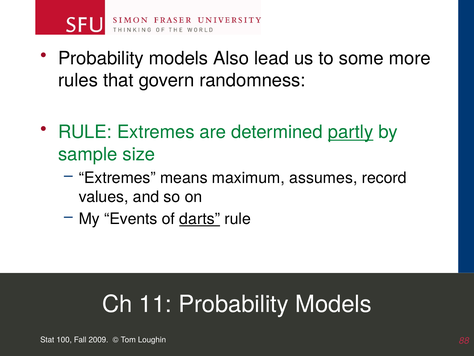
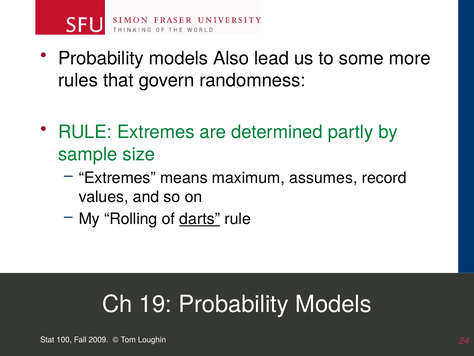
partly underline: present -> none
Events: Events -> Rolling
11: 11 -> 19
88: 88 -> 24
